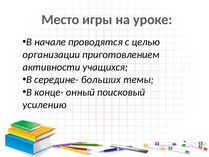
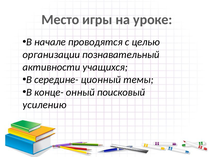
приготовлением: приготовлением -> познавательный
больших: больших -> ционный
